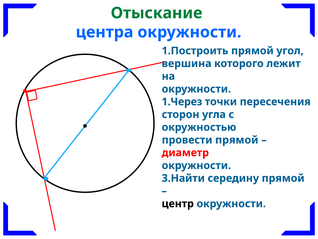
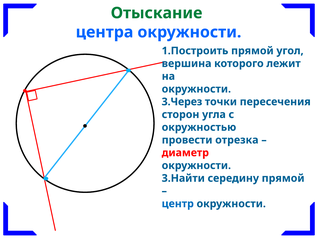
1.Через: 1.Через -> 3.Через
провести прямой: прямой -> отрезка
центр colour: black -> blue
